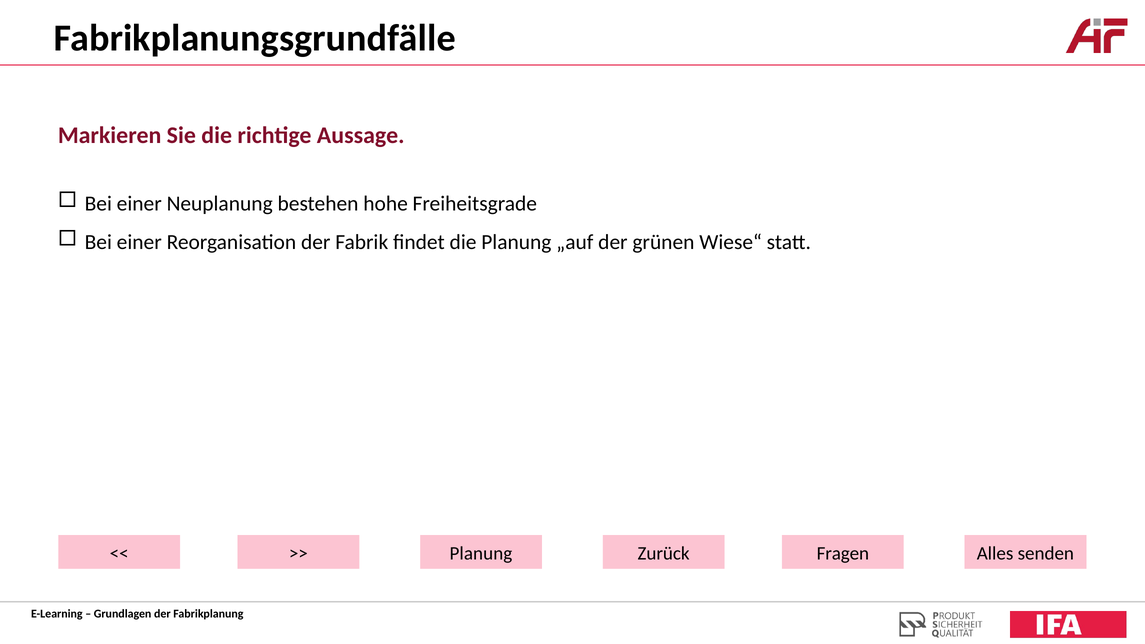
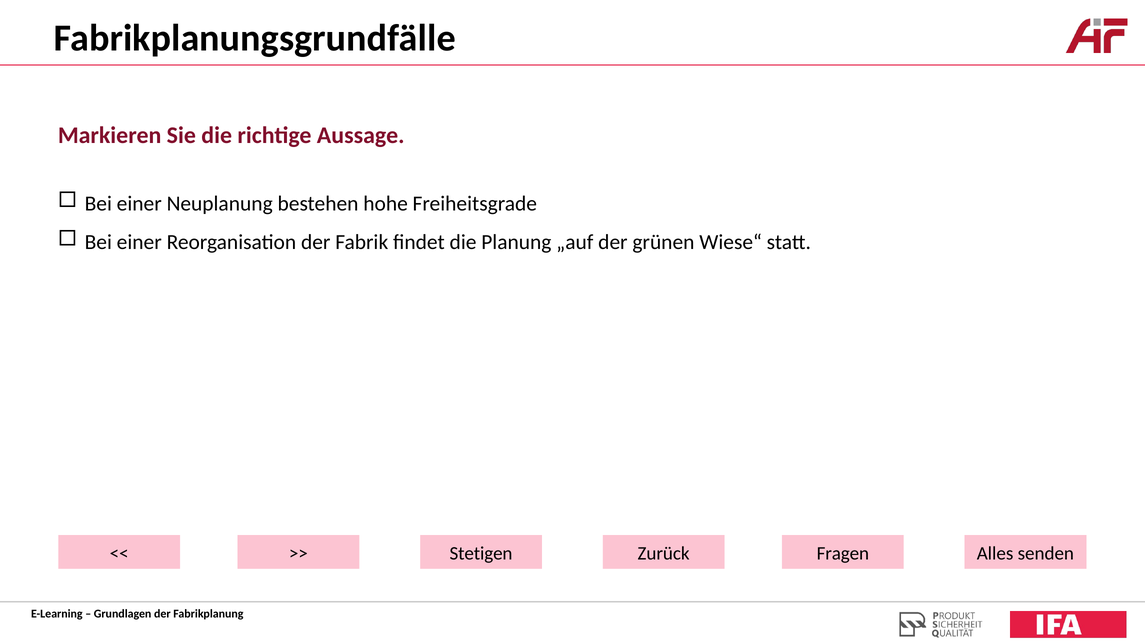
Planung at (481, 553): Planung -> Stetigen
